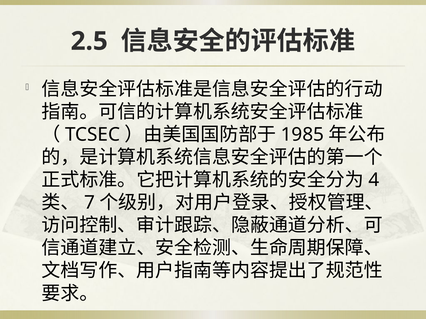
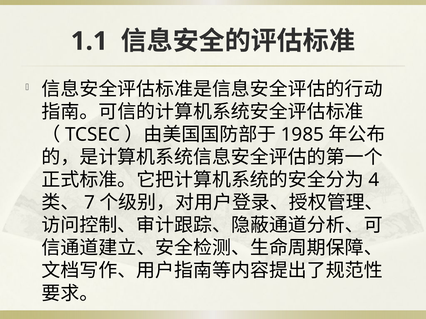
2.5: 2.5 -> 1.1
